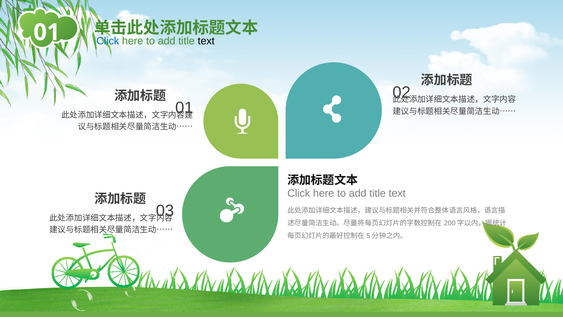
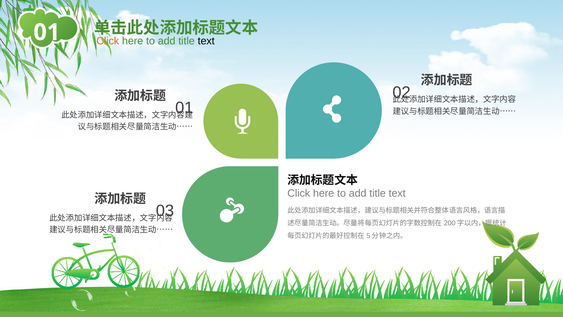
Click at (108, 41) colour: blue -> orange
